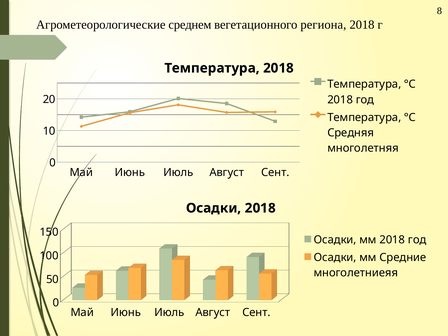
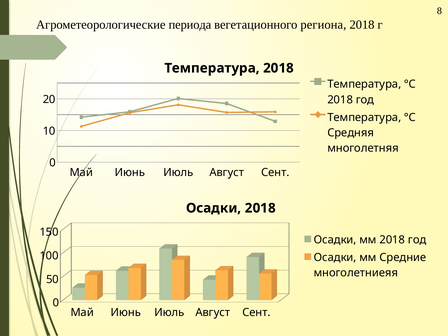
среднем: среднем -> периода
